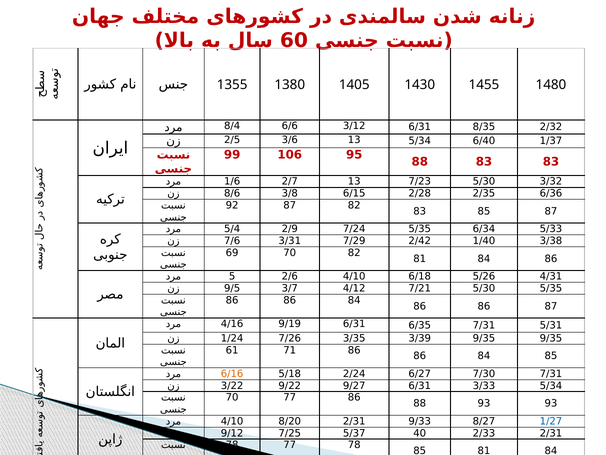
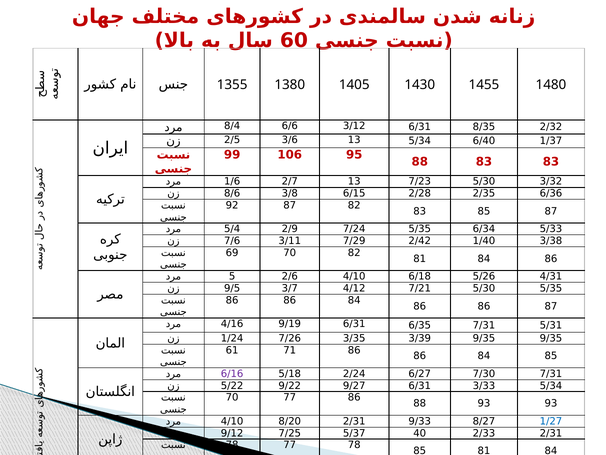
7/6 3/31: 3/31 -> 3/11
6/16 colour: orange -> purple
3/22: 3/22 -> 5/22
